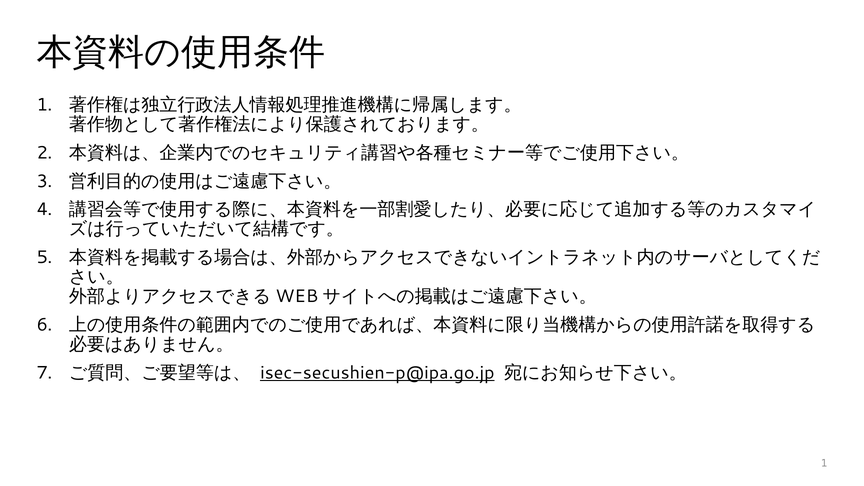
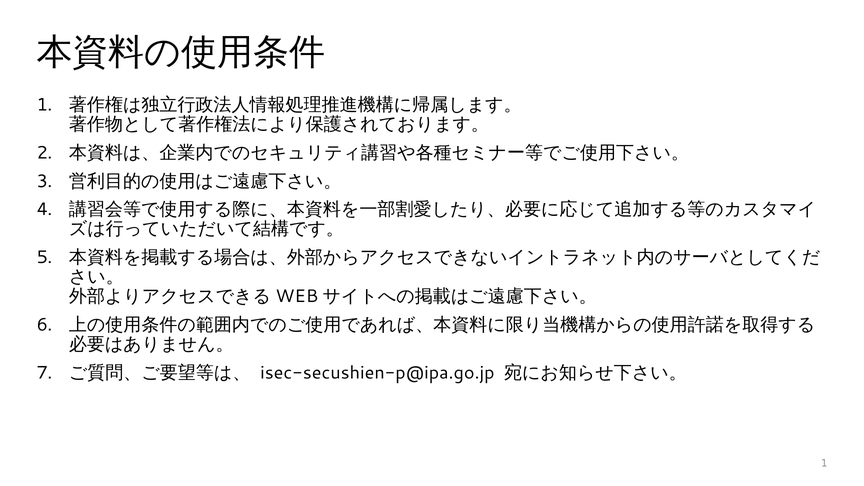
isec-secushien-p@ipa.go.jp underline: present -> none
